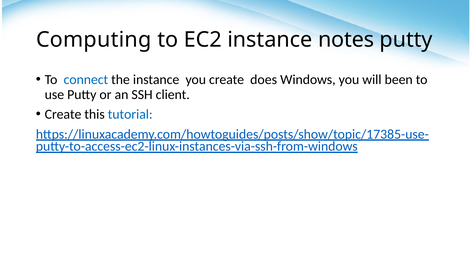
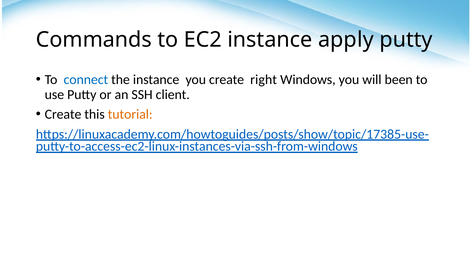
Computing: Computing -> Commands
notes: notes -> apply
does: does -> right
tutorial colour: blue -> orange
